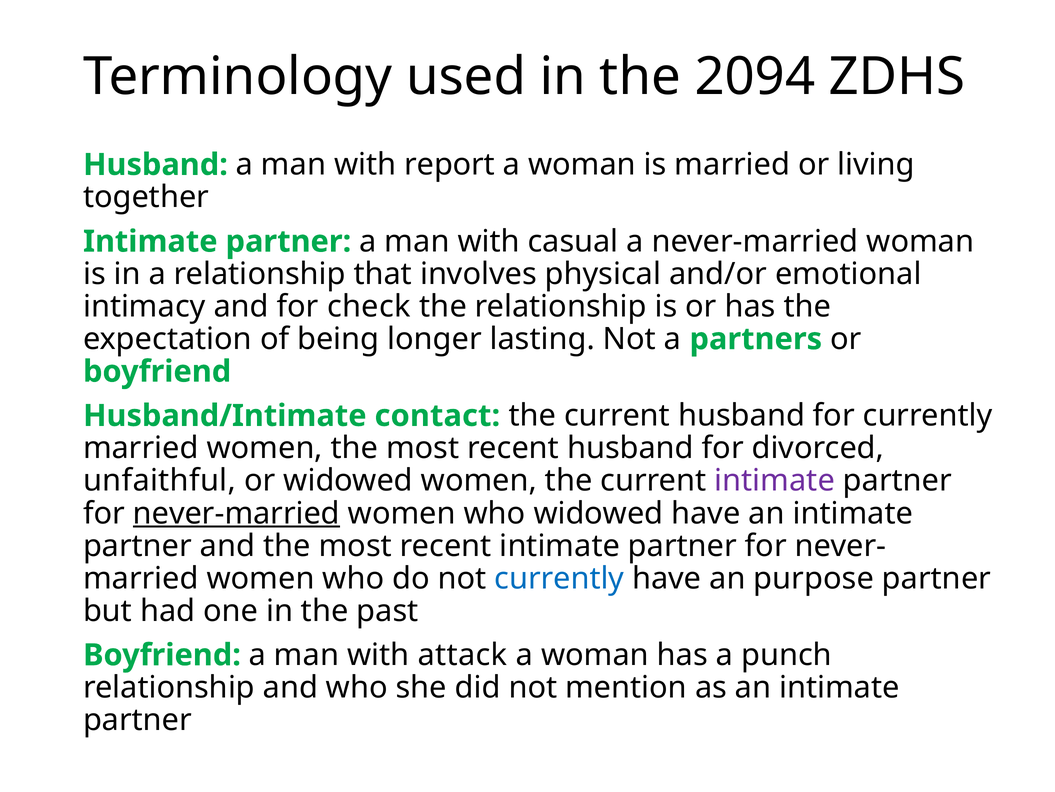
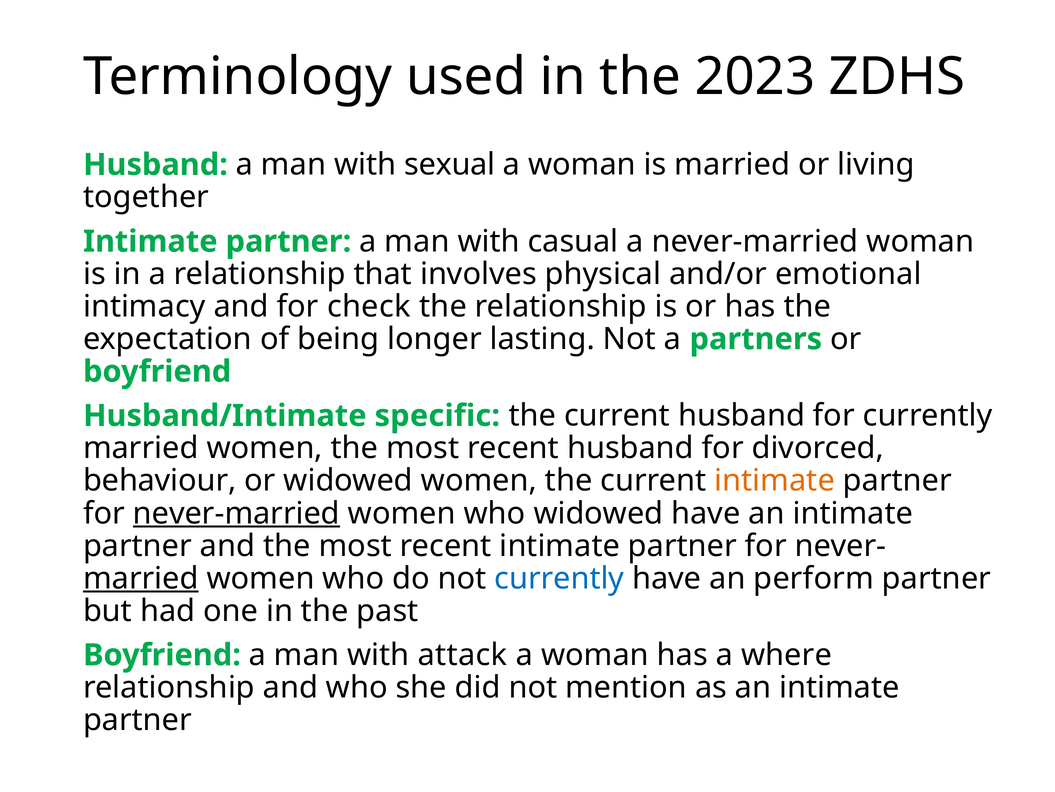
2094: 2094 -> 2023
report: report -> sexual
contact: contact -> specific
unfaithful: unfaithful -> behaviour
intimate at (775, 480) colour: purple -> orange
married at (141, 578) underline: none -> present
purpose: purpose -> perform
punch: punch -> where
